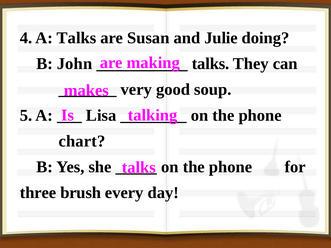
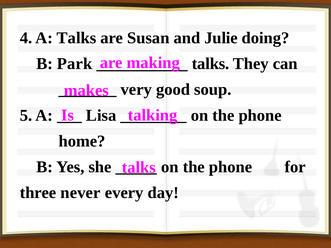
John: John -> Park
chart: chart -> home
brush: brush -> never
